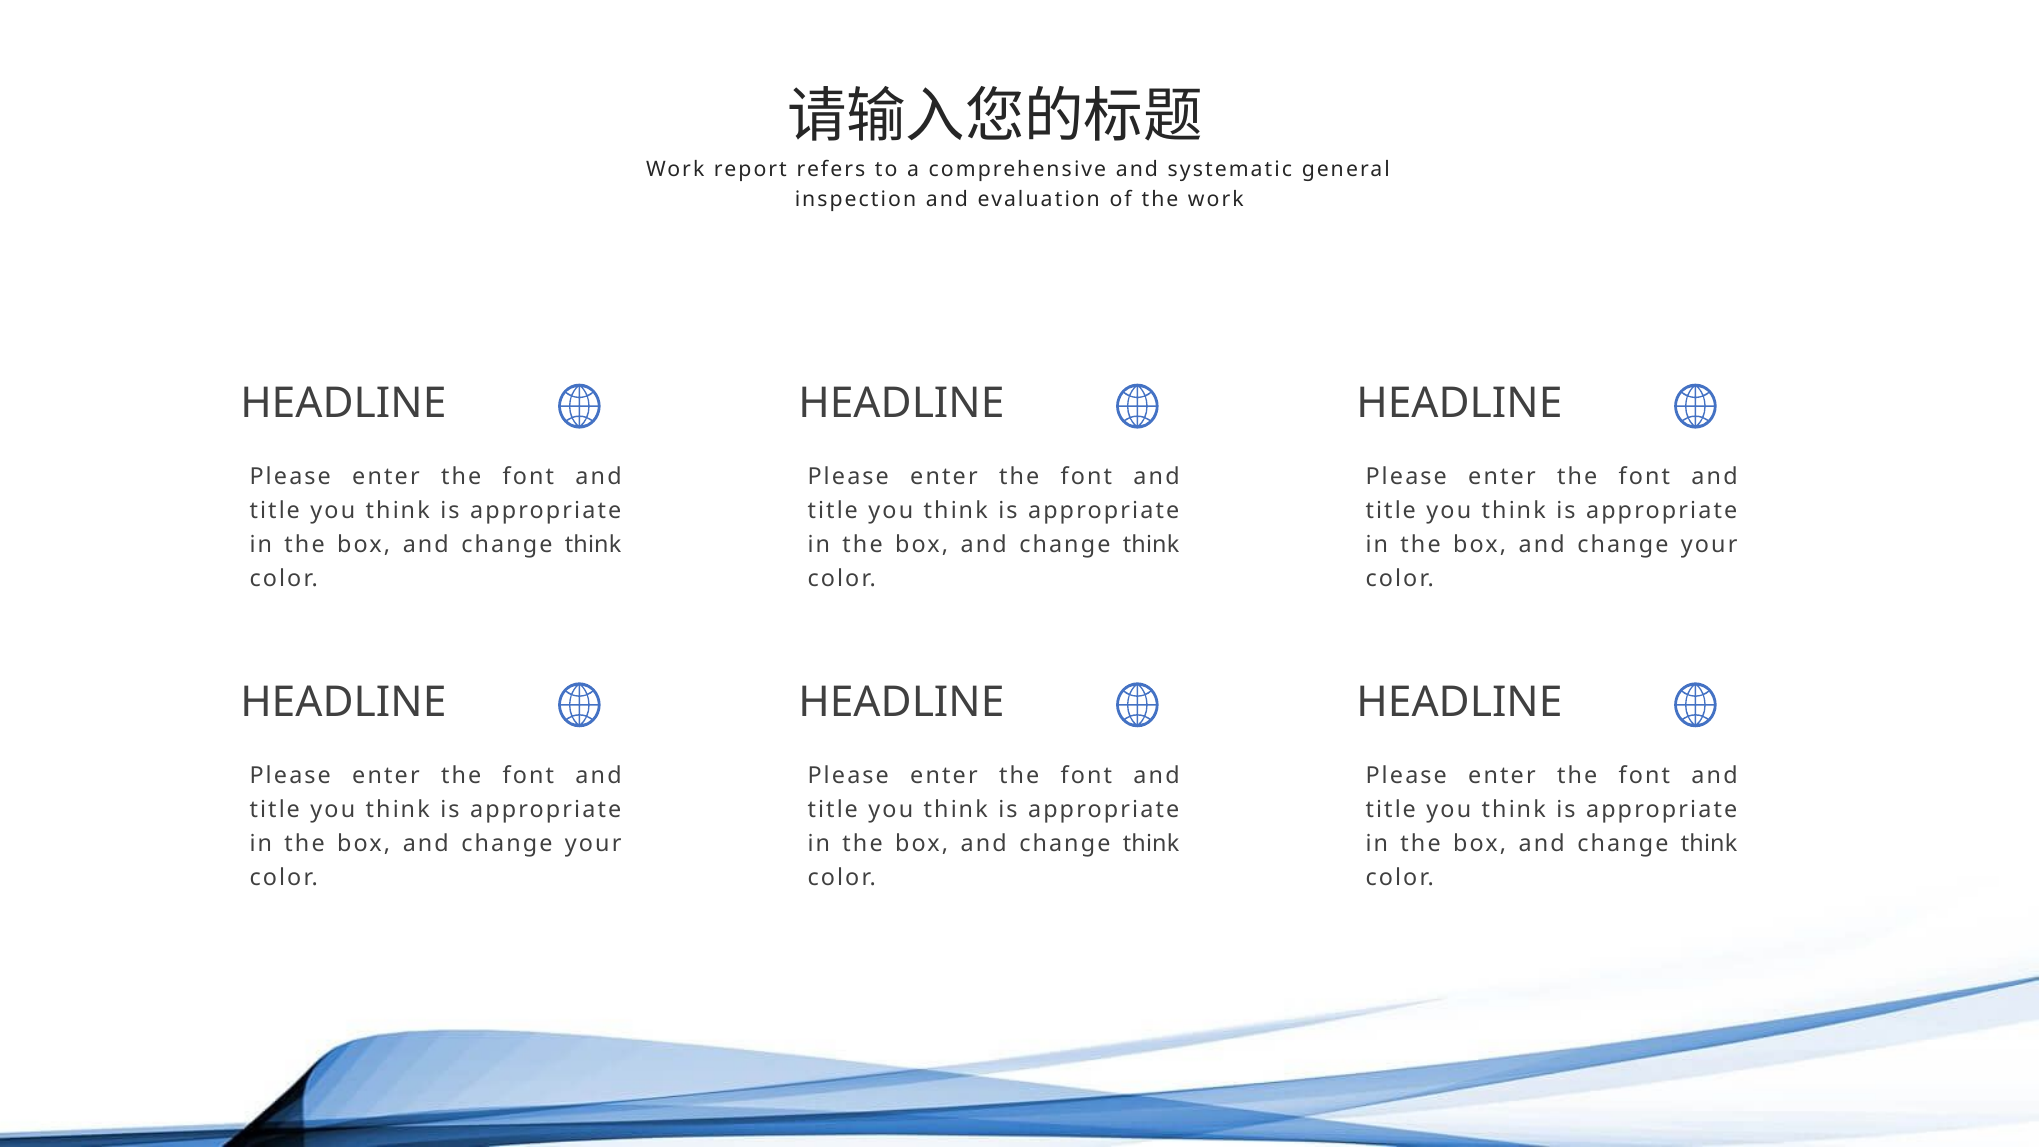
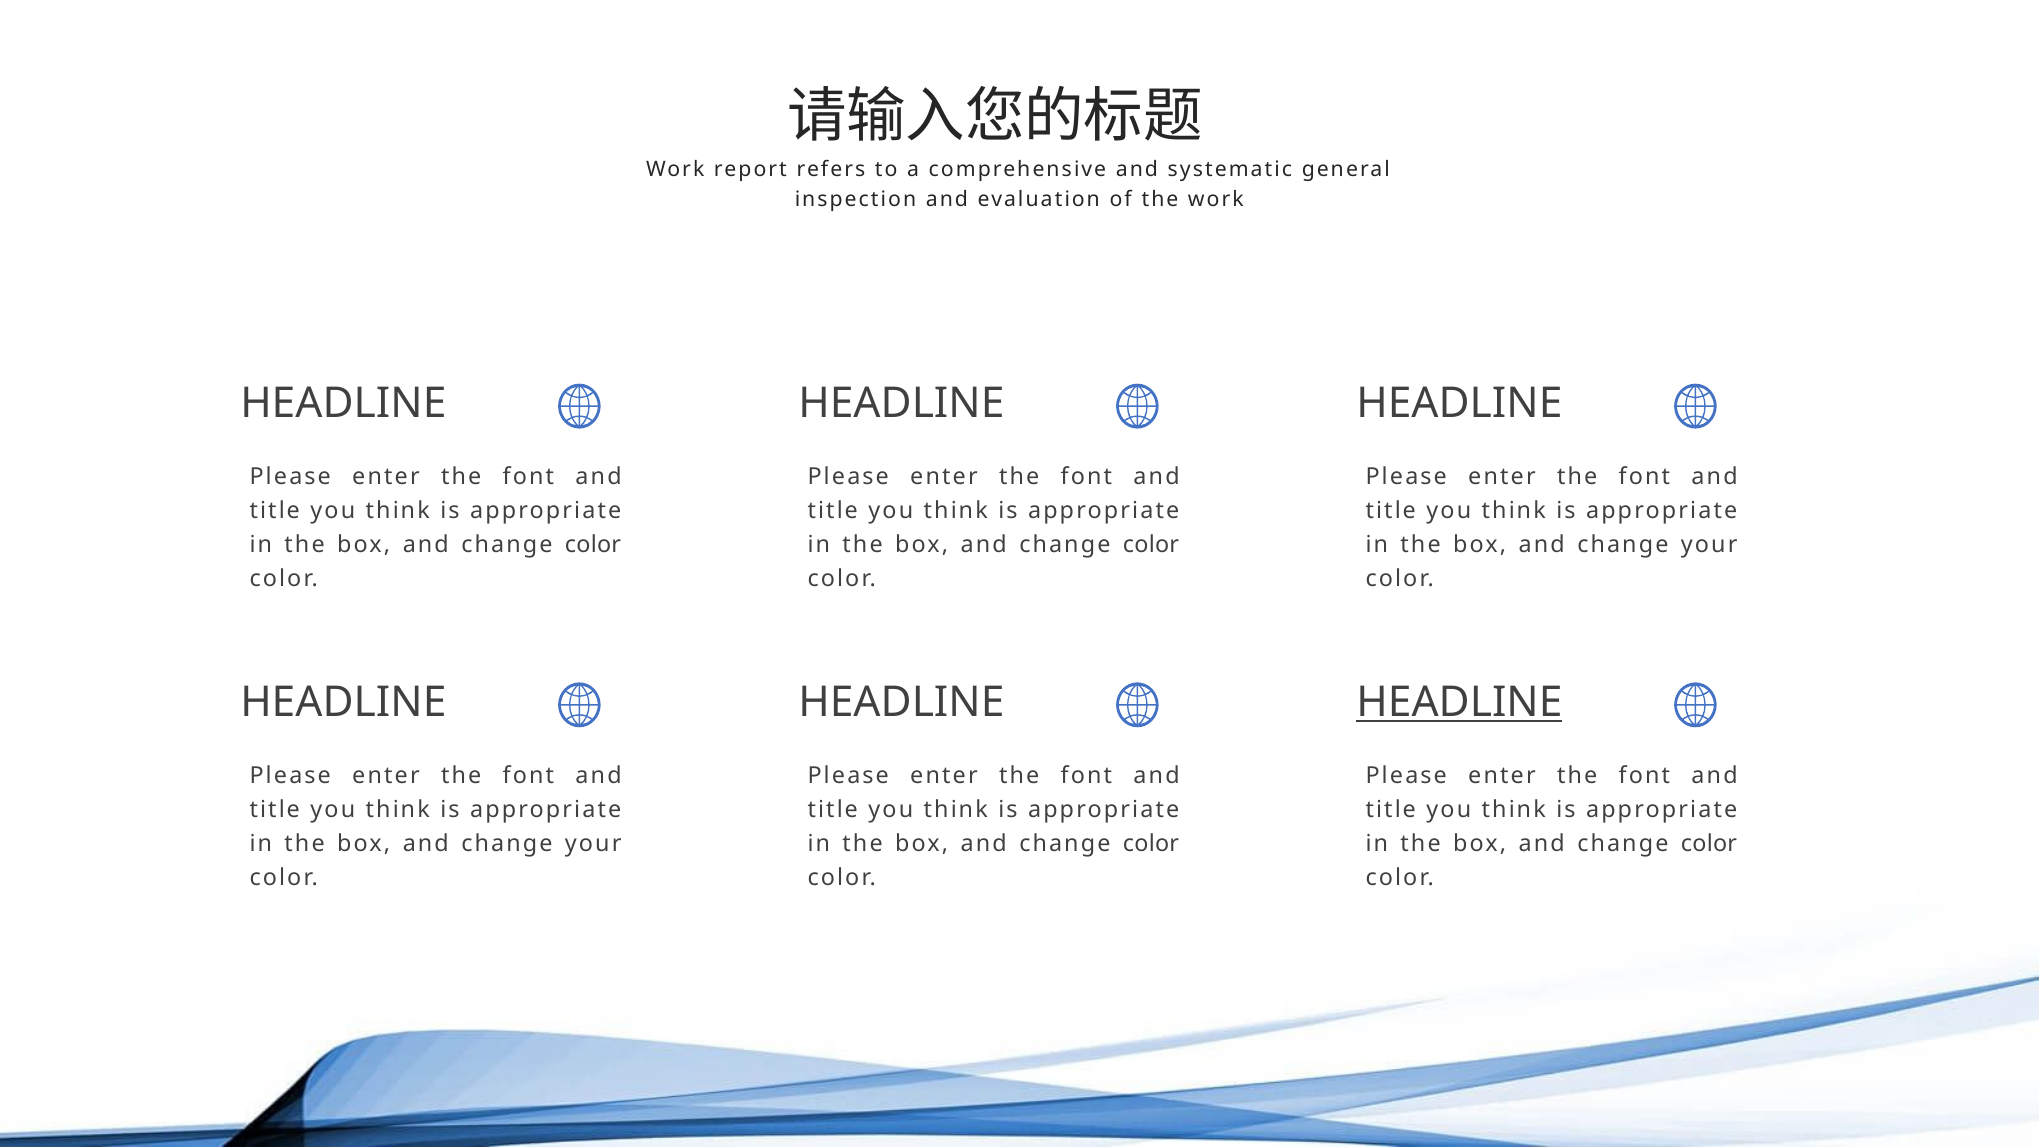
think at (593, 545): think -> color
think at (1151, 545): think -> color
HEADLINE at (1459, 703) underline: none -> present
think at (1151, 843): think -> color
think at (1709, 843): think -> color
